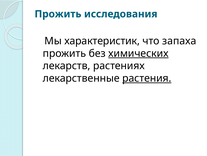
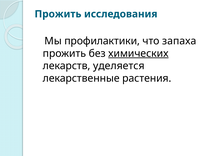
характеристик: характеристик -> профилактики
растениях: растениях -> уделяется
растения underline: present -> none
